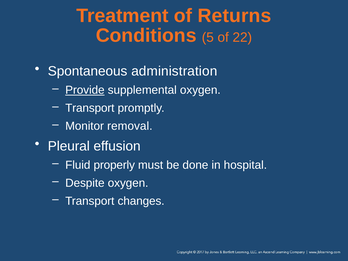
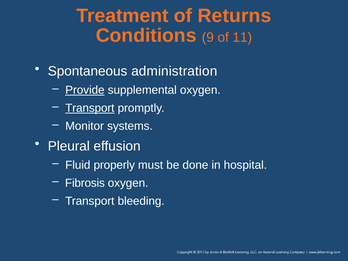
5: 5 -> 9
22: 22 -> 11
Transport at (90, 108) underline: none -> present
removal: removal -> systems
Despite: Despite -> Fibrosis
changes: changes -> bleeding
